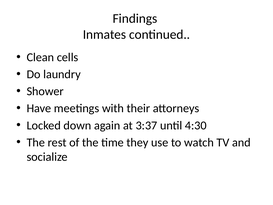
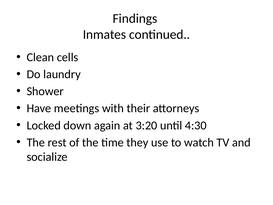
3:37: 3:37 -> 3:20
